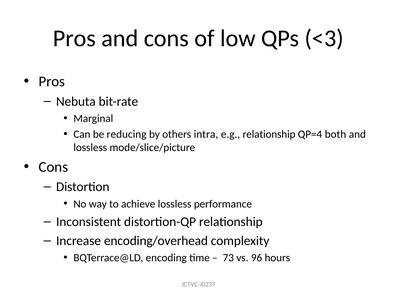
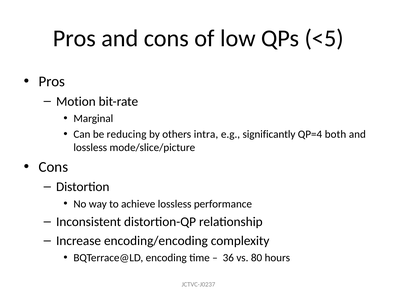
<3: <3 -> <5
Nebuta: Nebuta -> Motion
e.g relationship: relationship -> significantly
encoding/overhead: encoding/overhead -> encoding/encoding
73: 73 -> 36
96: 96 -> 80
